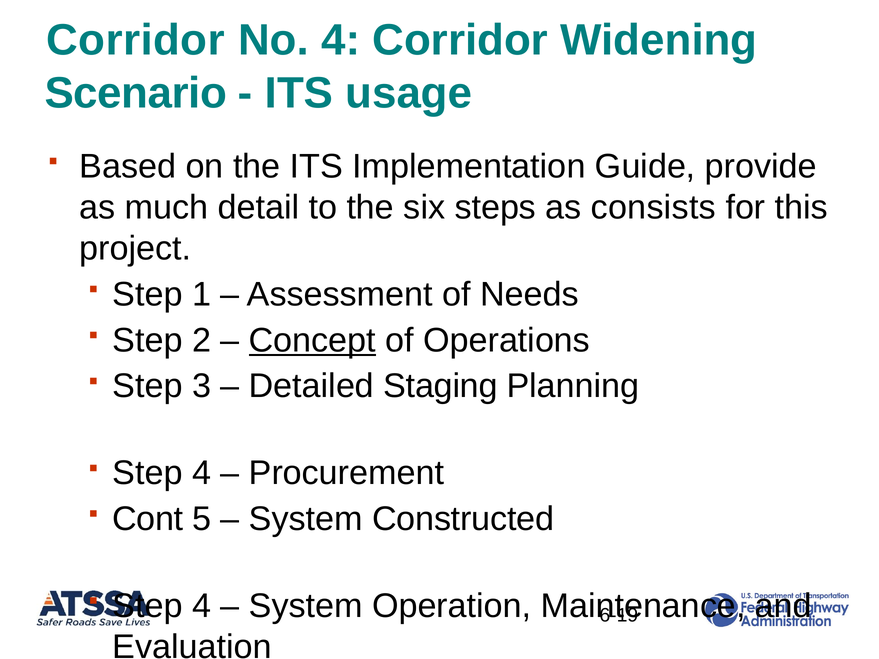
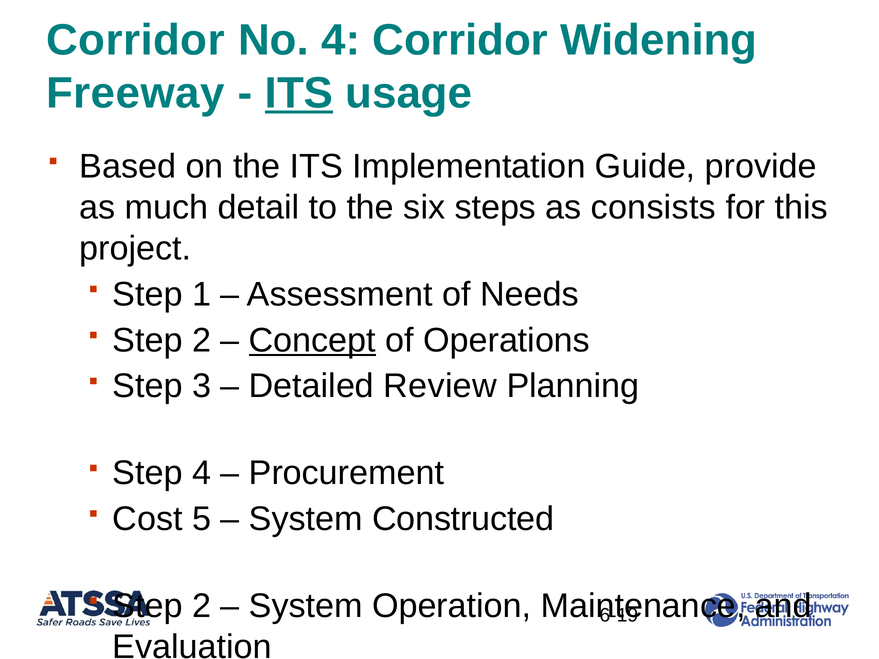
Scenario: Scenario -> Freeway
ITS at (299, 93) underline: none -> present
Staging: Staging -> Review
Cont: Cont -> Cost
4 at (202, 606): 4 -> 2
